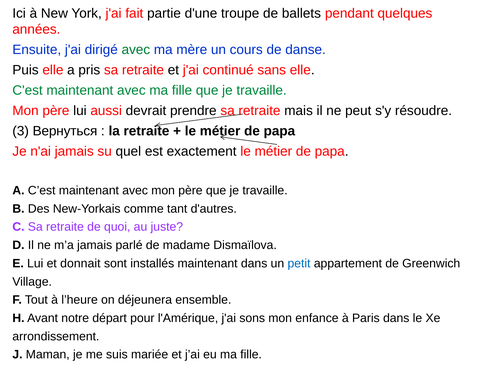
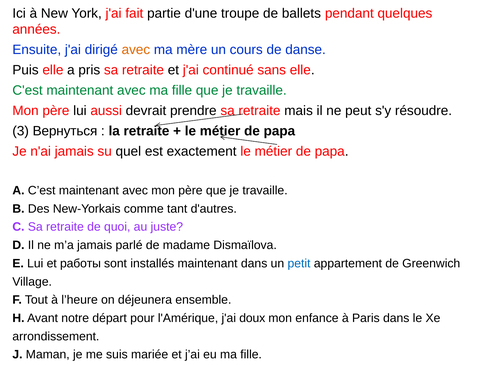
avec at (136, 50) colour: green -> orange
donnait: donnait -> работы
sons: sons -> doux
